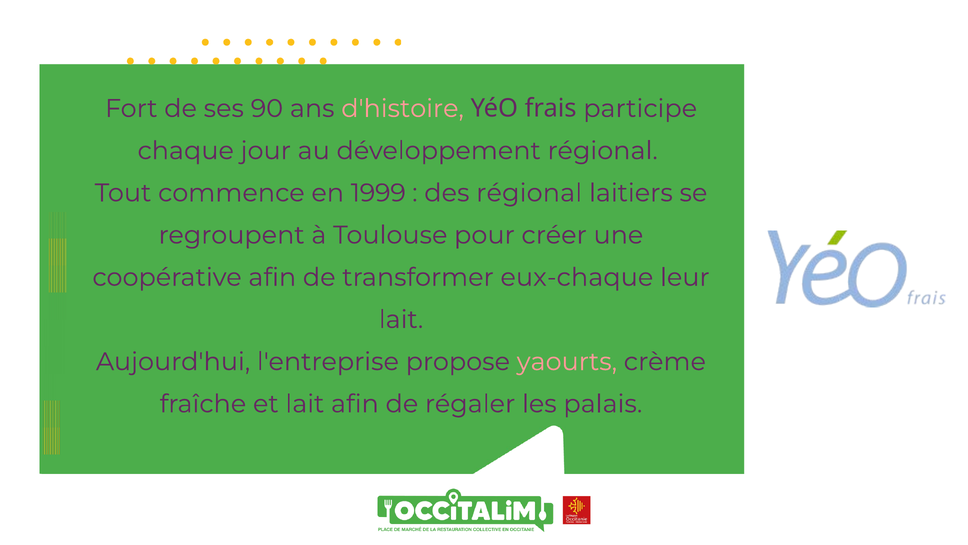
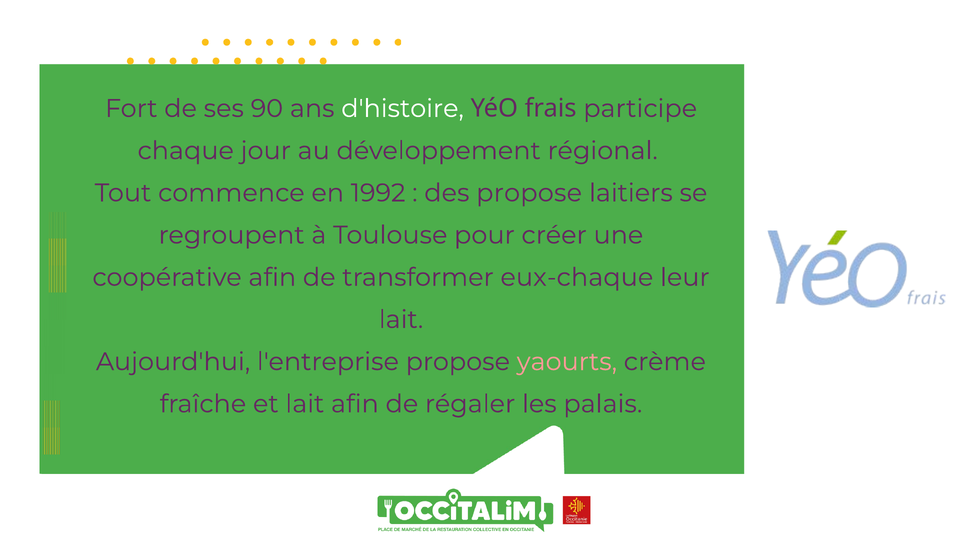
d'histoire colour: pink -> white
1999: 1999 -> 1992
des régional: régional -> propose
